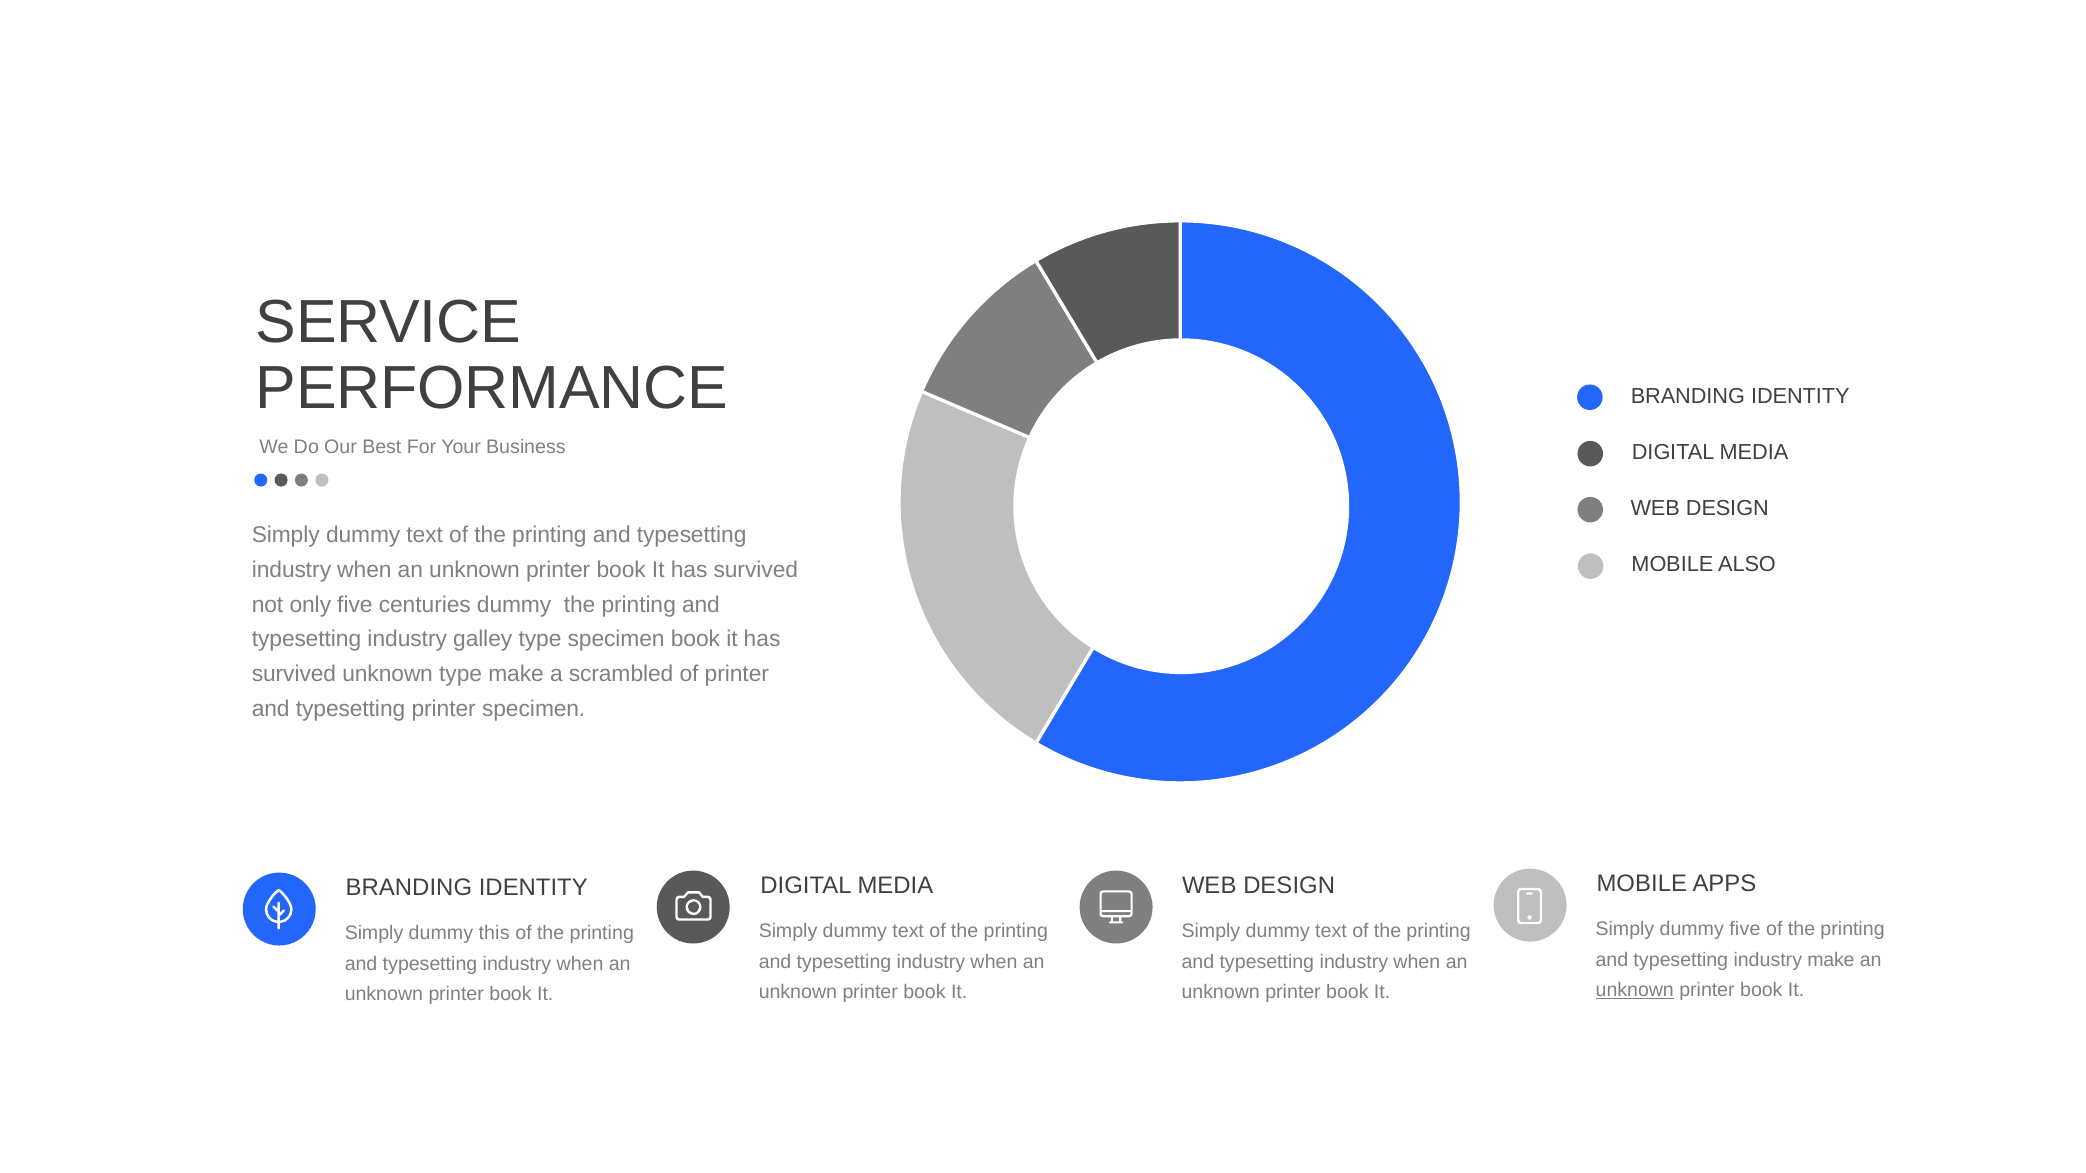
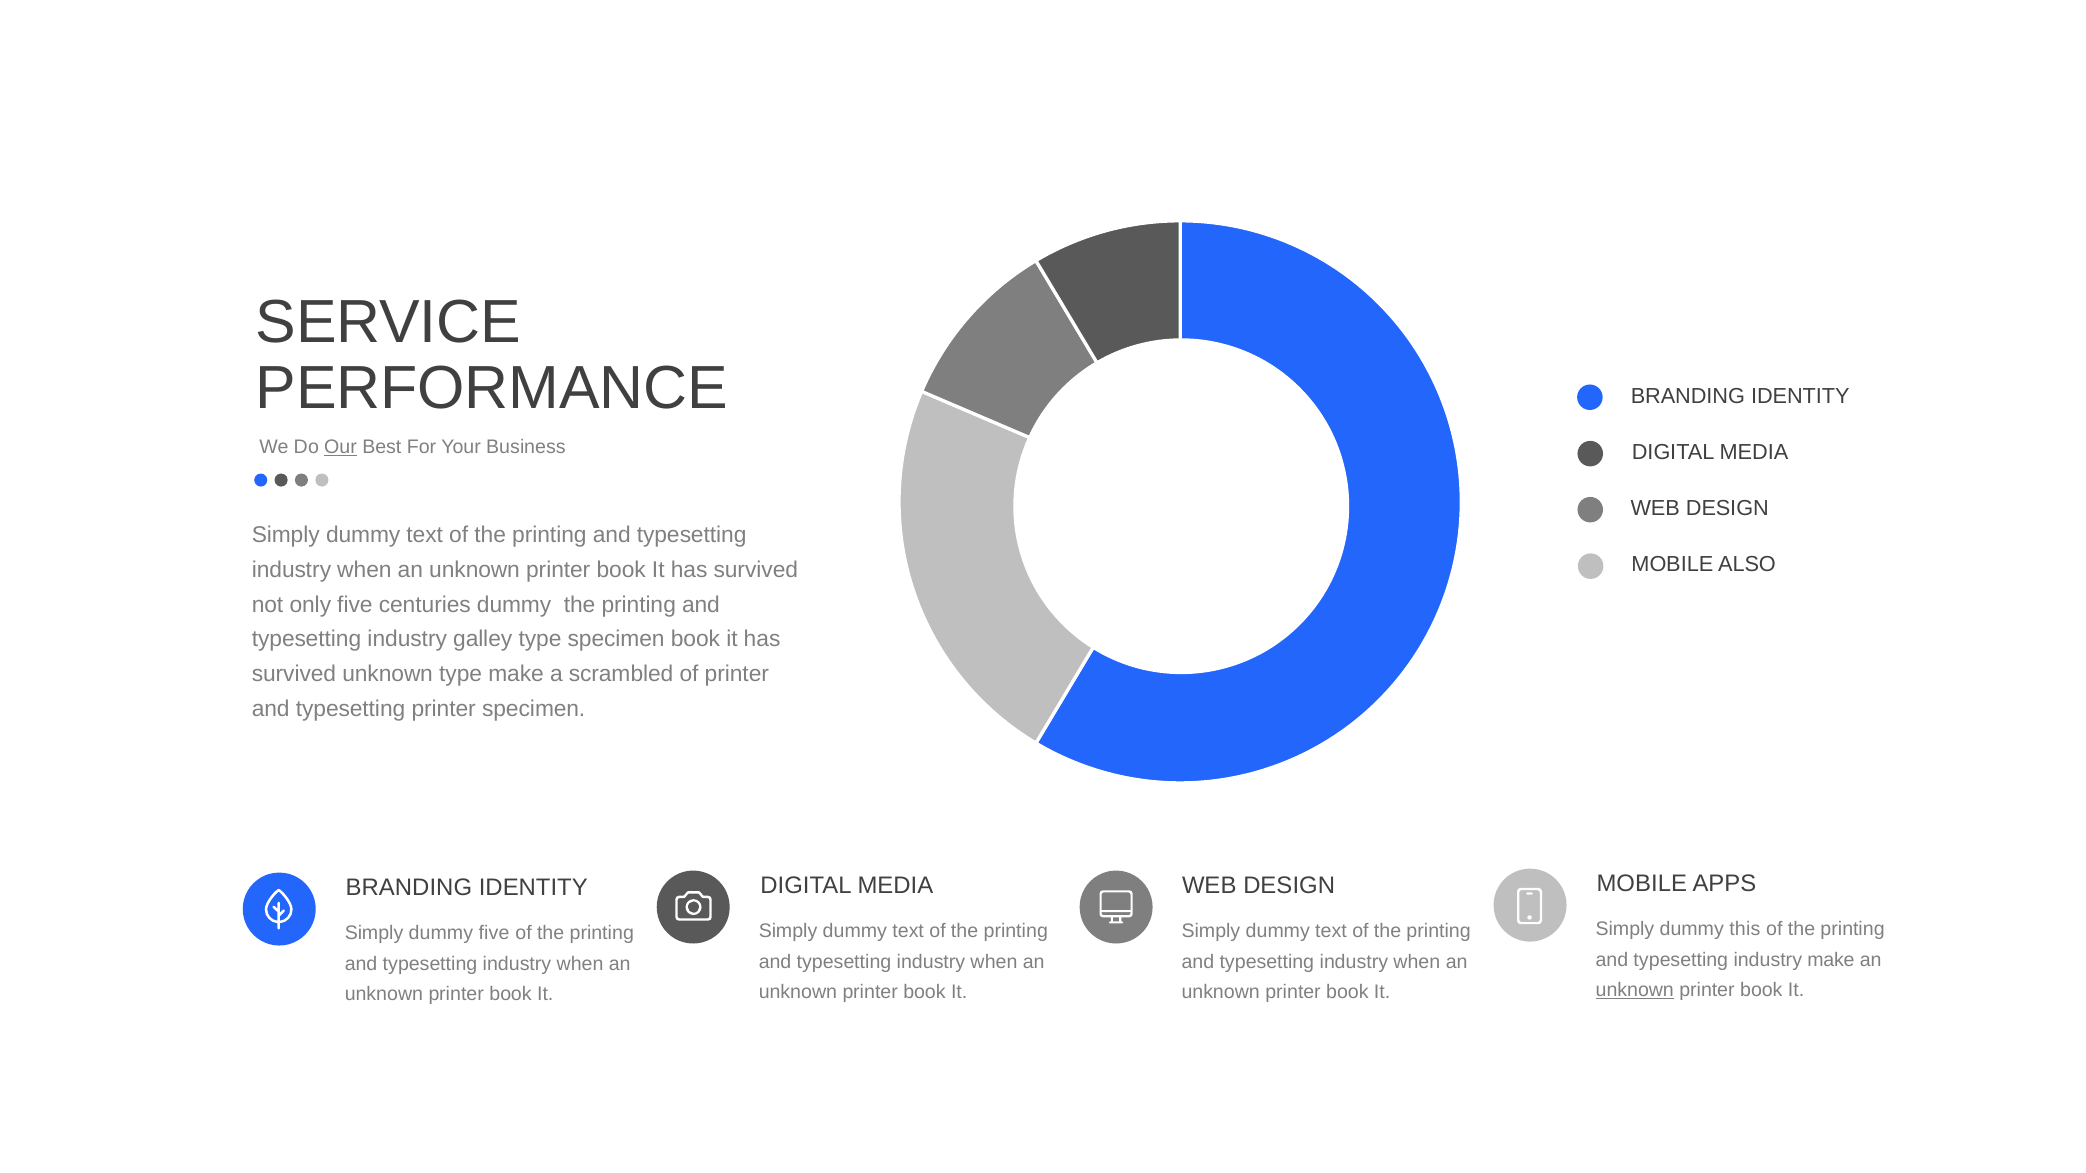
Our underline: none -> present
dummy five: five -> this
dummy this: this -> five
